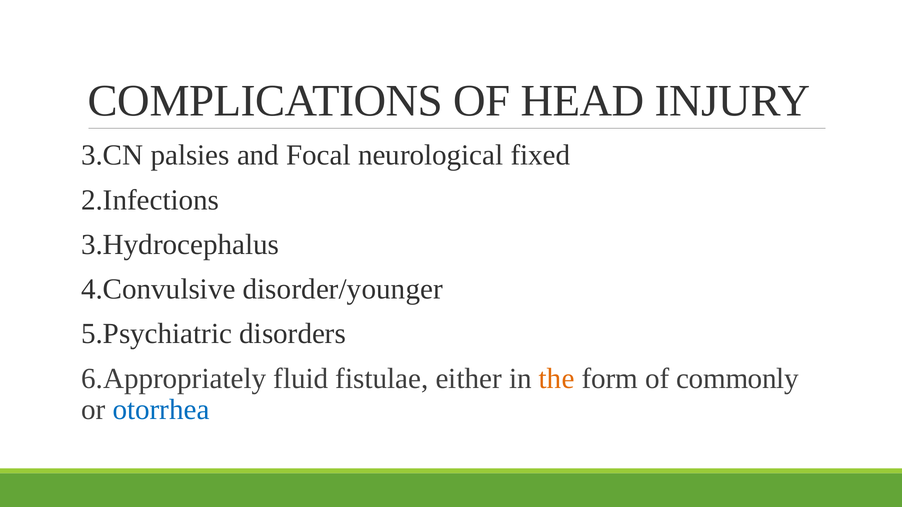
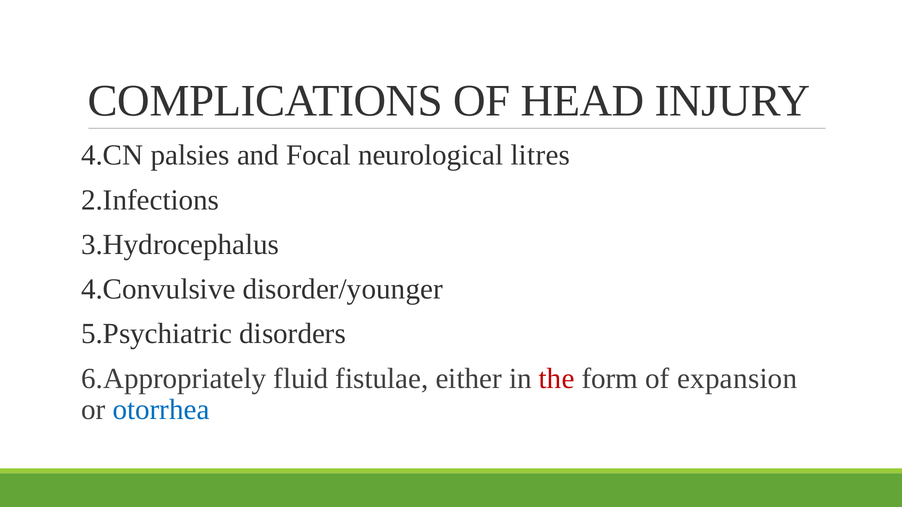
3.CN: 3.CN -> 4.CN
fixed: fixed -> litres
the colour: orange -> red
commonly: commonly -> expansion
